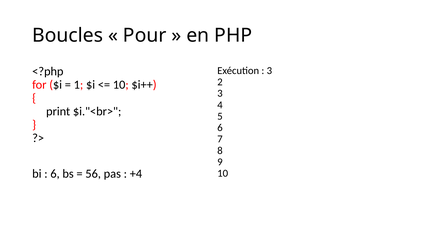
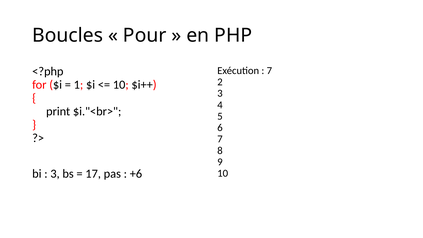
3 at (269, 71): 3 -> 7
6 at (55, 174): 6 -> 3
56: 56 -> 17
+4: +4 -> +6
